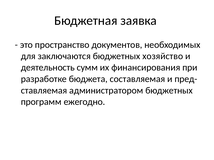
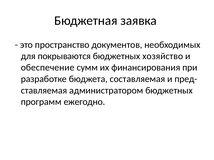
заключаются: заключаются -> покрываются
деятельность: деятельность -> обеспечение
